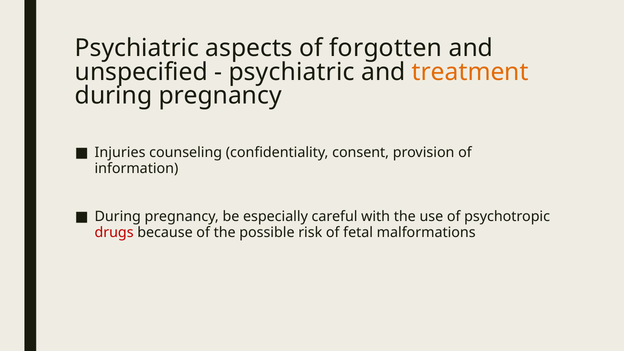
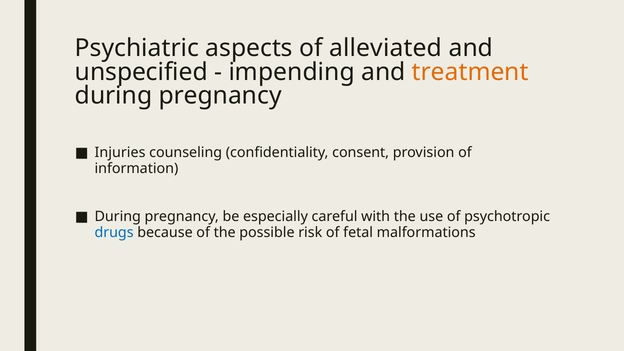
forgotten: forgotten -> alleviated
psychiatric at (292, 72): psychiatric -> impending
drugs colour: red -> blue
